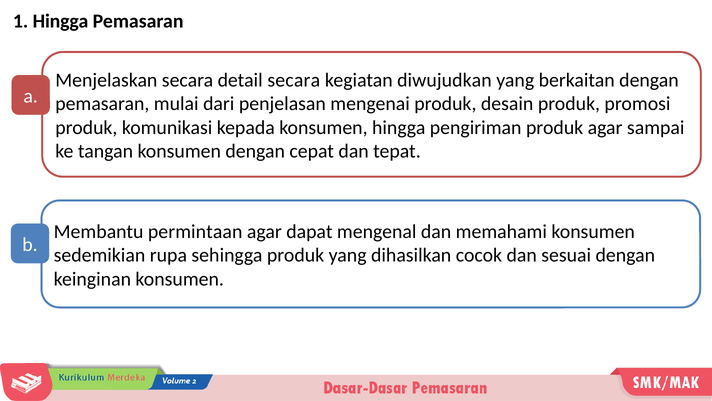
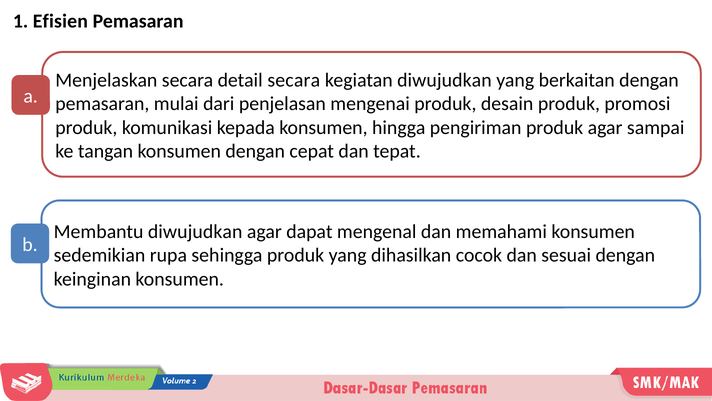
1 Hingga: Hingga -> Efisien
Membantu permintaan: permintaan -> diwujudkan
